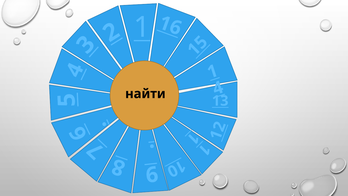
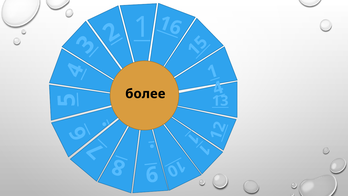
найти: найти -> более
